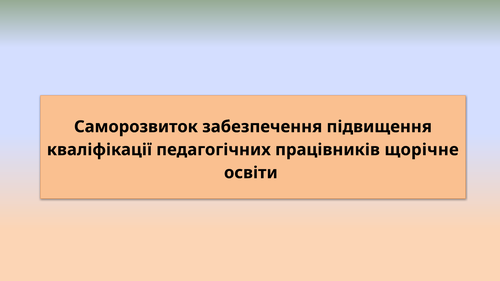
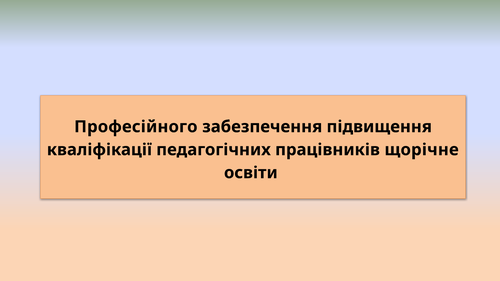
Саморозвиток: Саморозвиток -> Професійного
